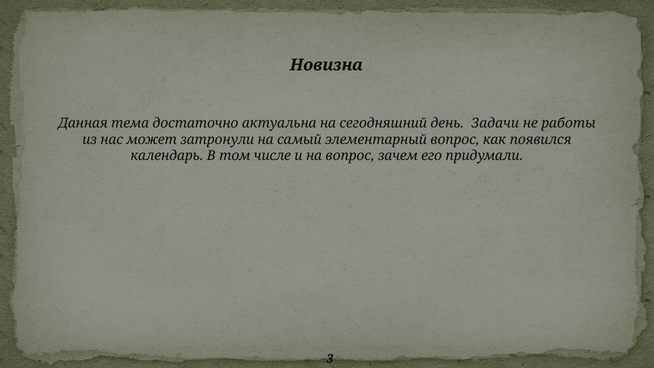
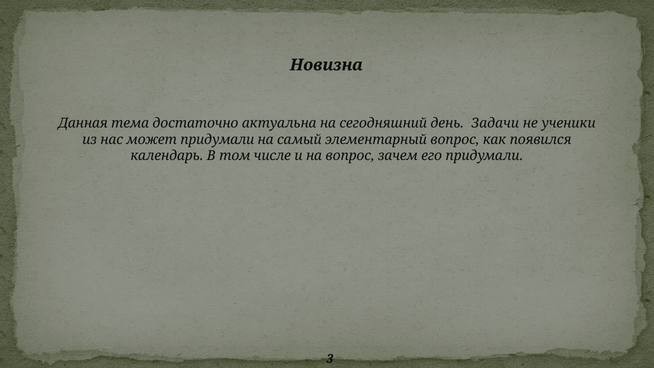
работы: работы -> ученики
может затронули: затронули -> придумали
